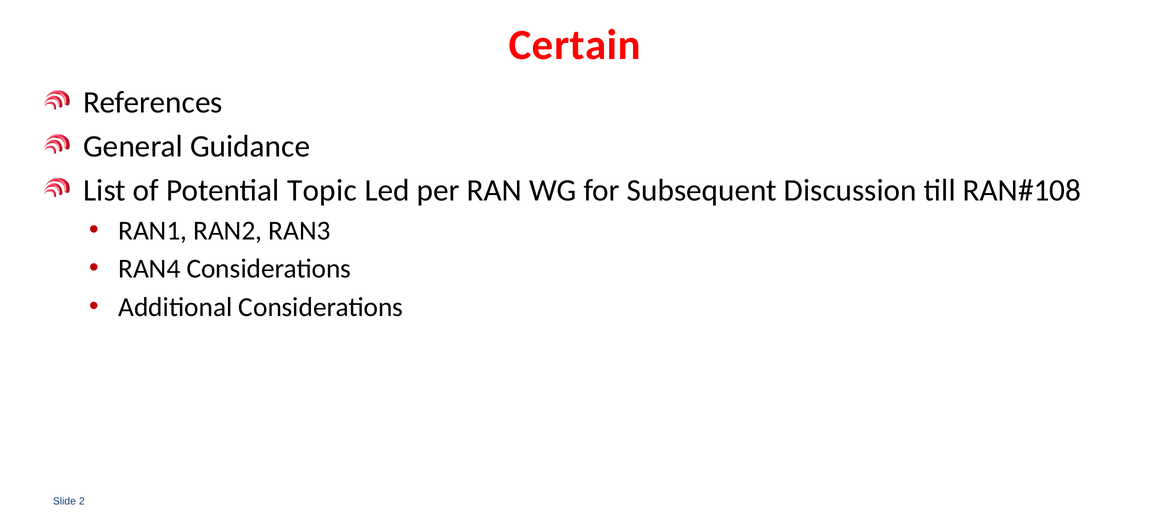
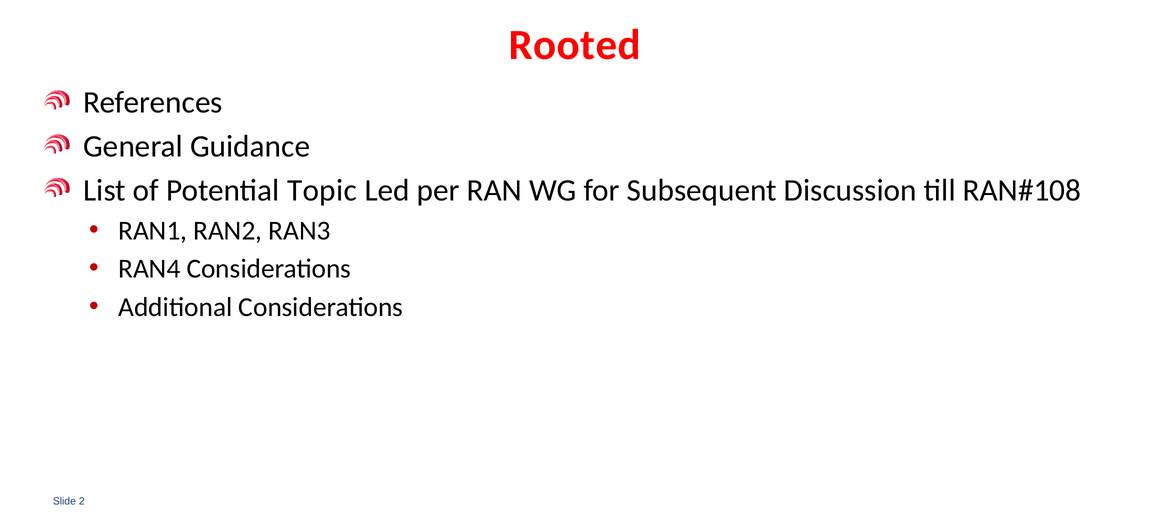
Certain: Certain -> Rooted
